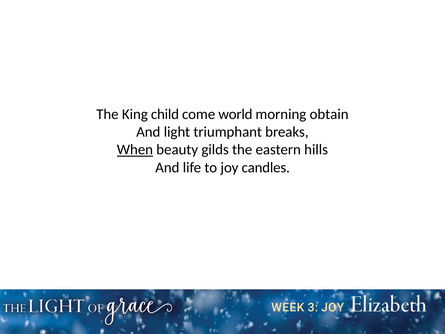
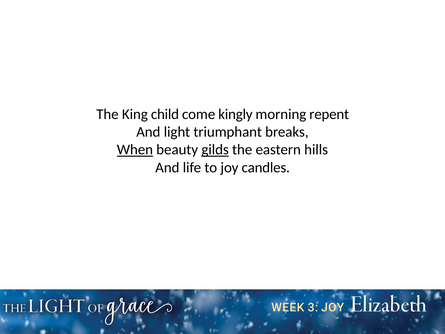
world: world -> kingly
obtain: obtain -> repent
gilds underline: none -> present
